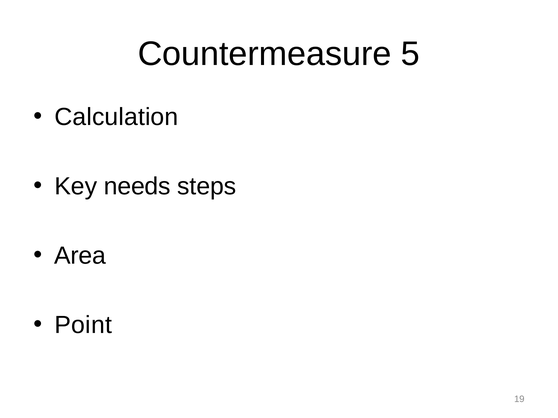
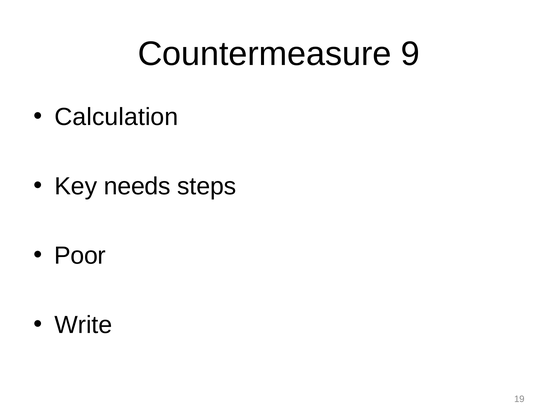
5: 5 -> 9
Area: Area -> Poor
Point: Point -> Write
